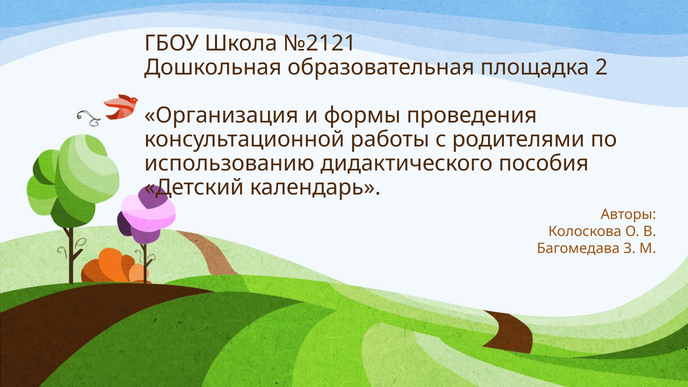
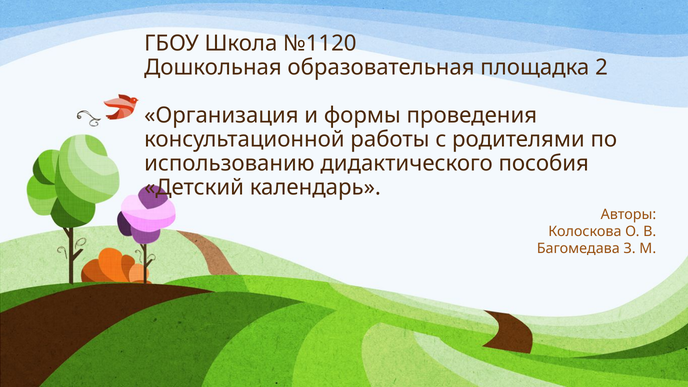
№2121: №2121 -> №1120
